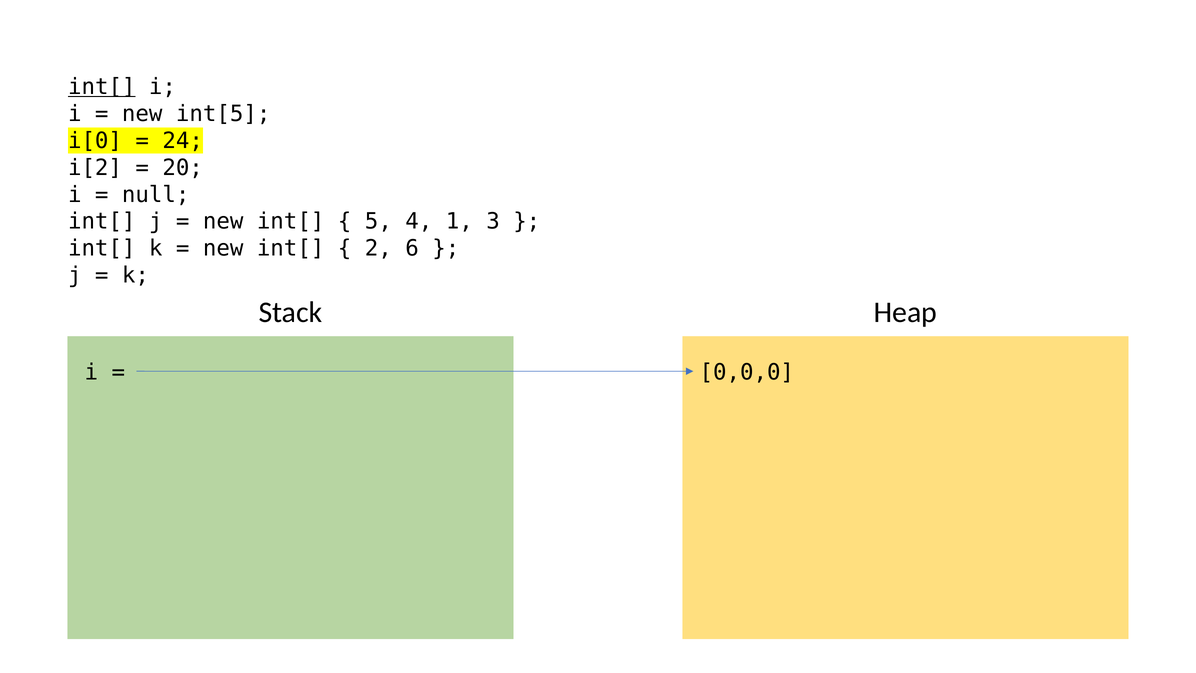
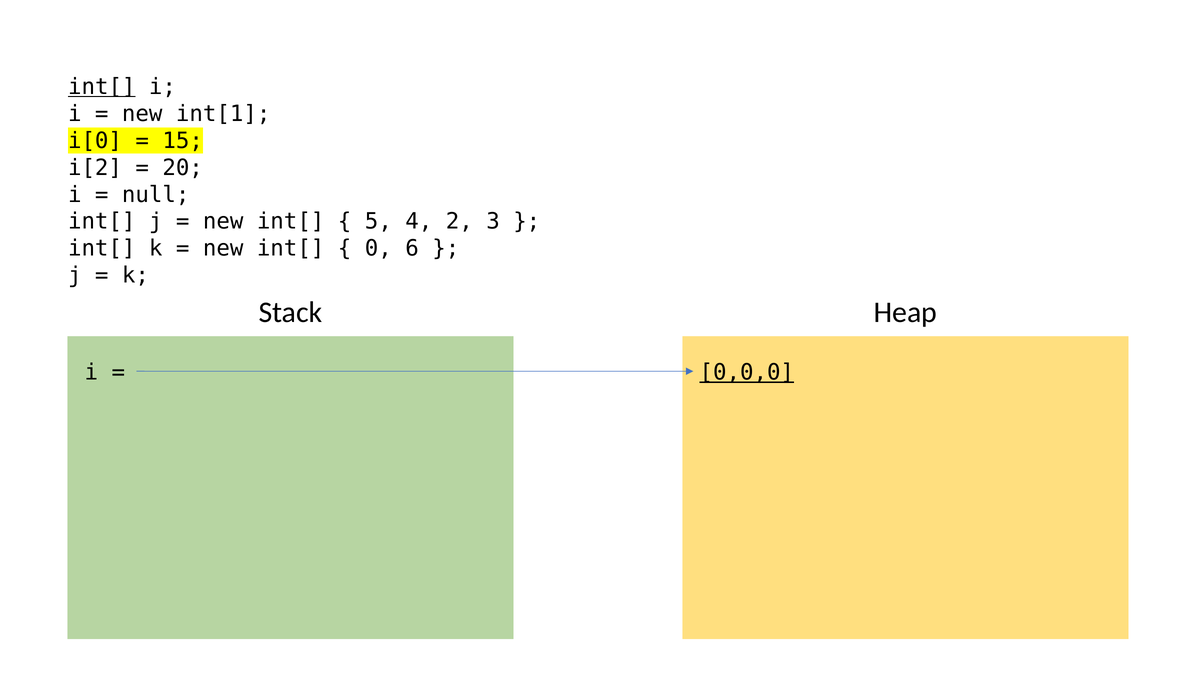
int[5: int[5 -> int[1
24: 24 -> 15
1: 1 -> 2
2: 2 -> 0
0,0,0 underline: none -> present
